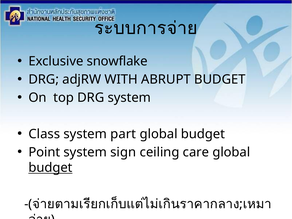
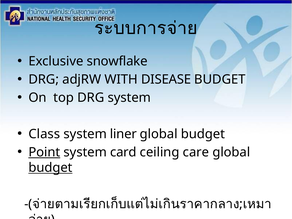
ABRUPT: ABRUPT -> DISEASE
part: part -> liner
Point underline: none -> present
sign: sign -> card
